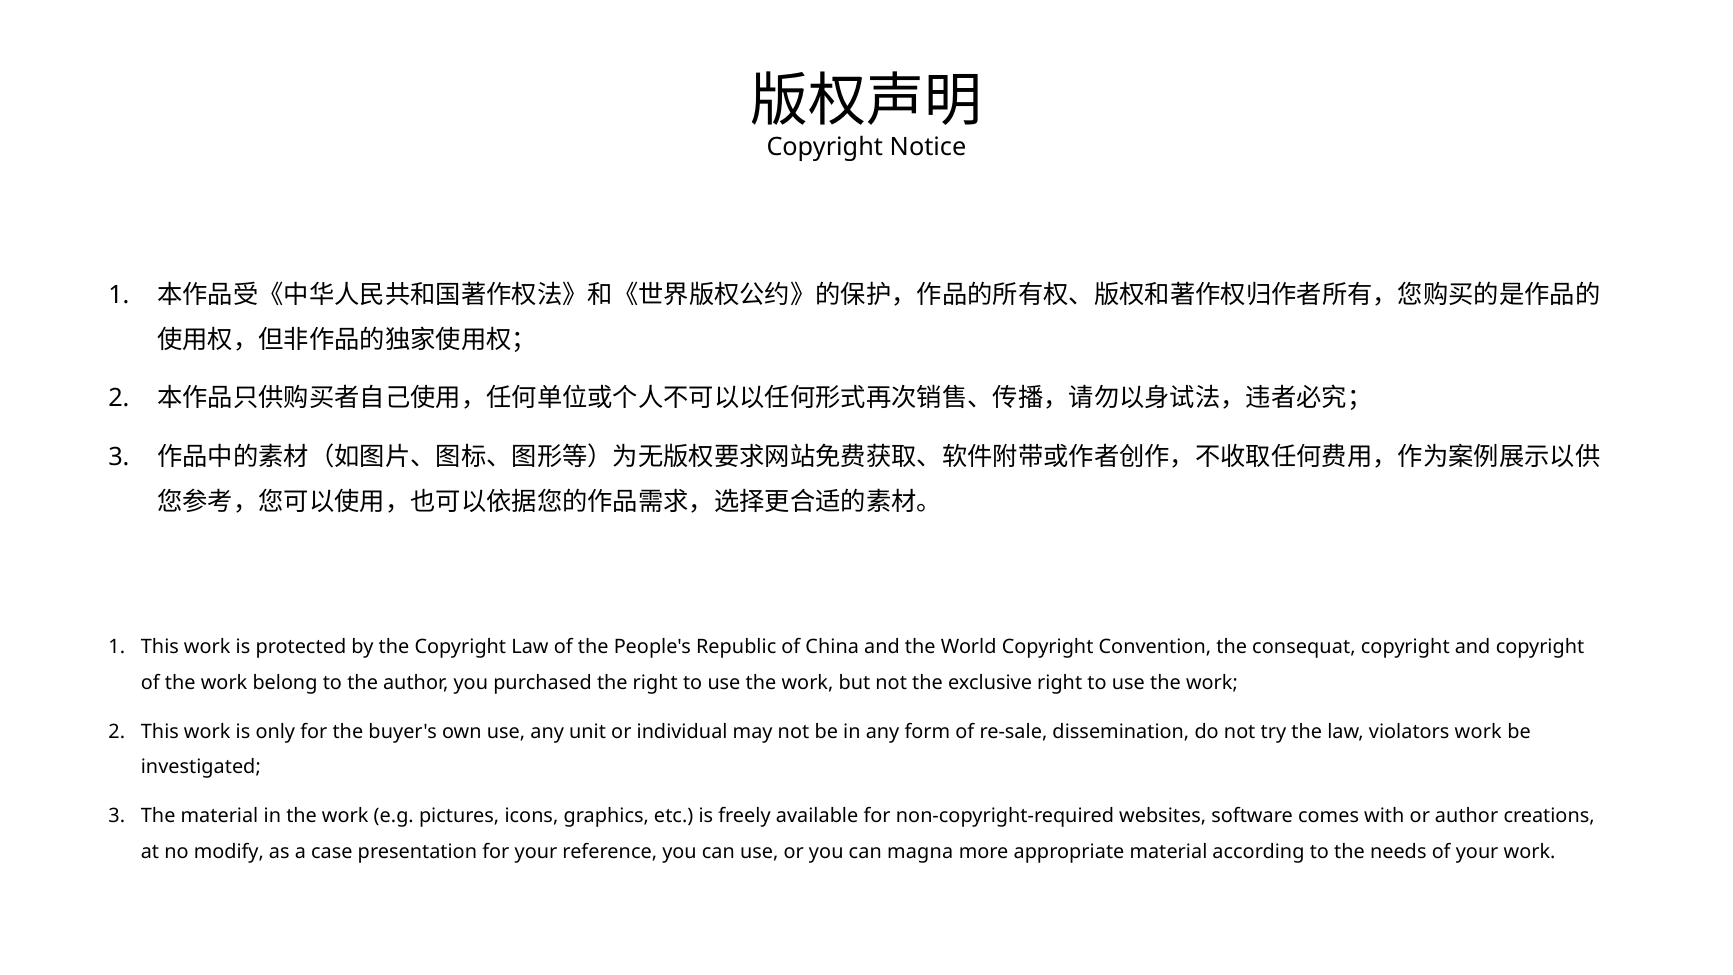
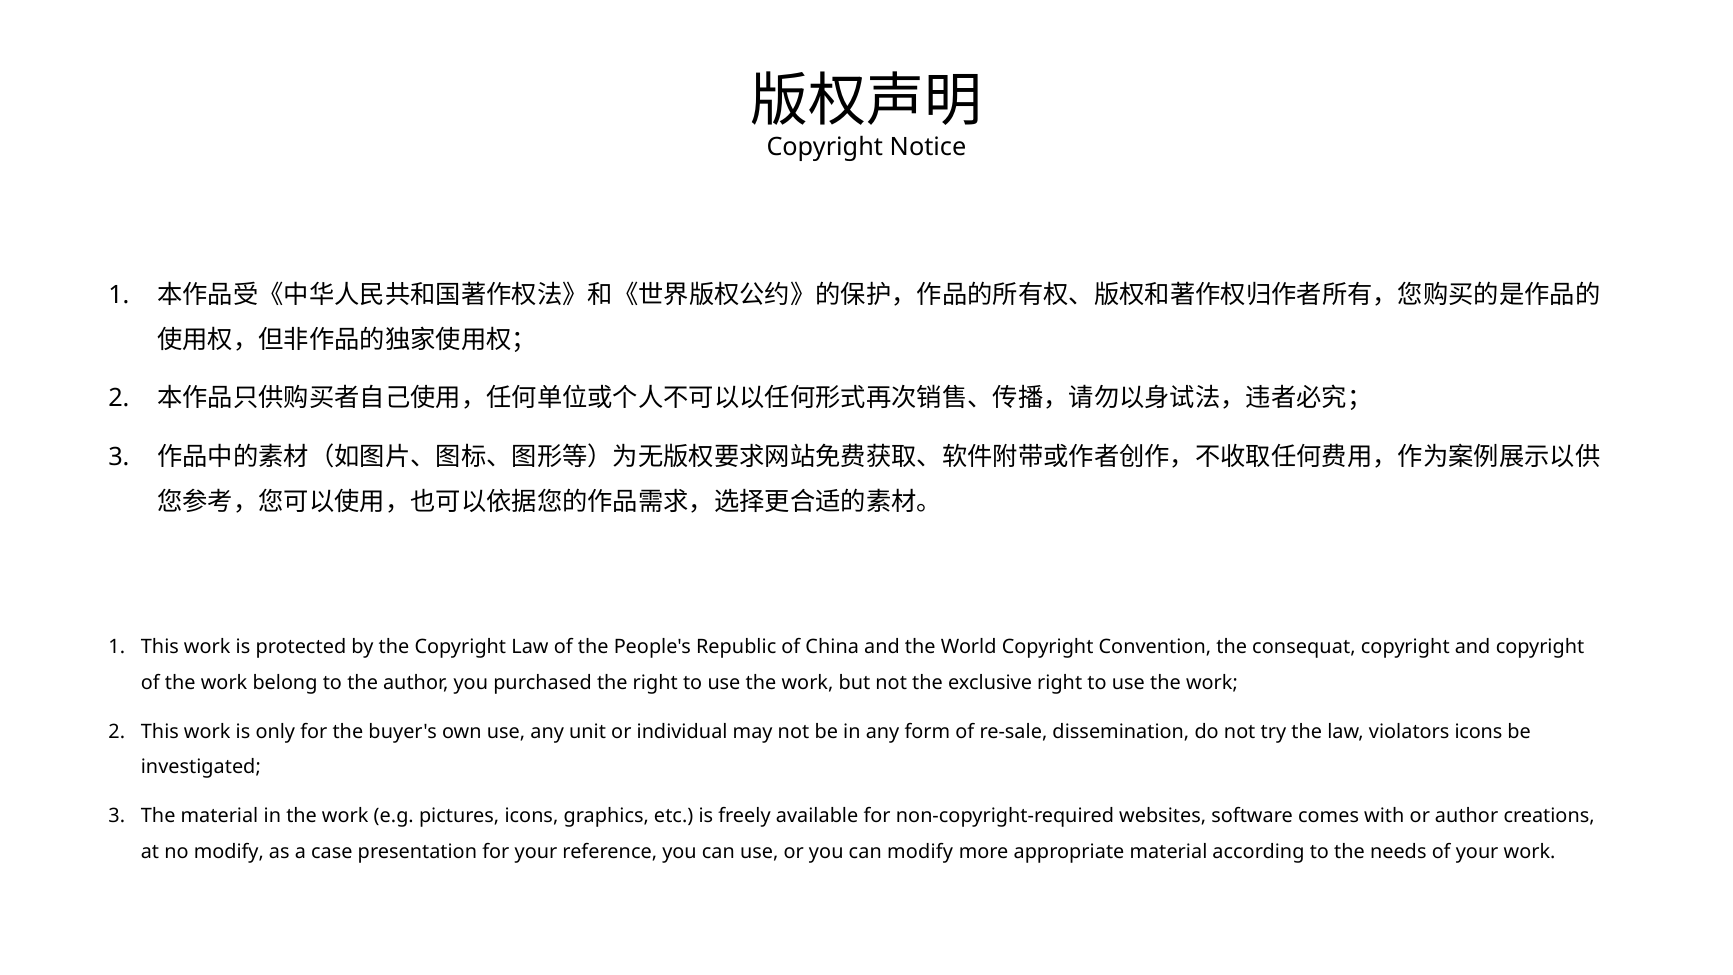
violators work: work -> icons
can magna: magna -> modify
